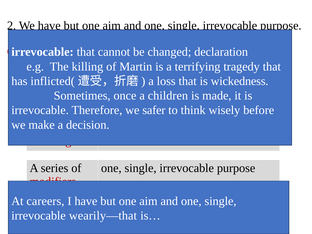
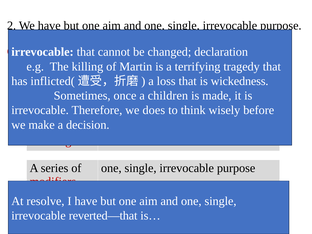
we safer: safer -> does
careers: careers -> resolve
wearily—that: wearily—that -> reverted—that
